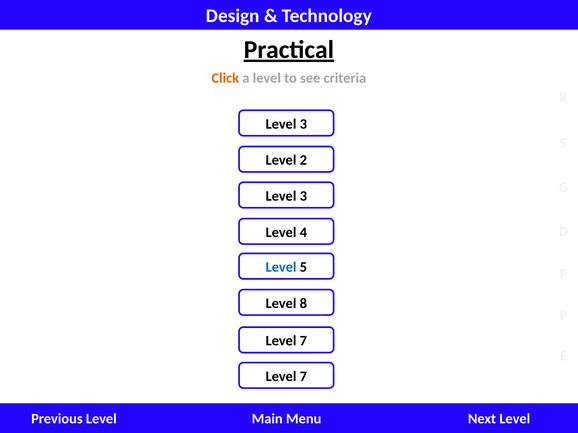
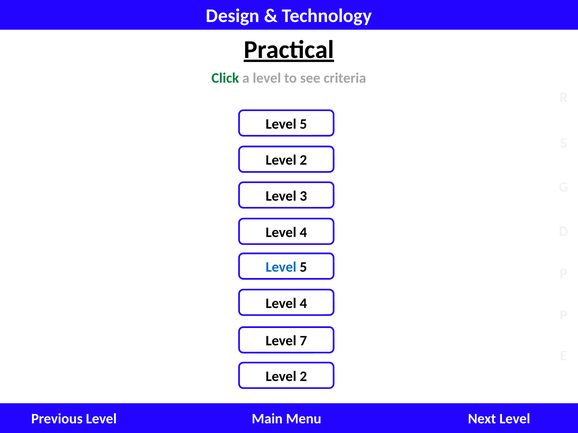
Click colour: orange -> green
3 at (303, 124): 3 -> 5
8 at (303, 304): 8 -> 4
7 at (303, 377): 7 -> 2
